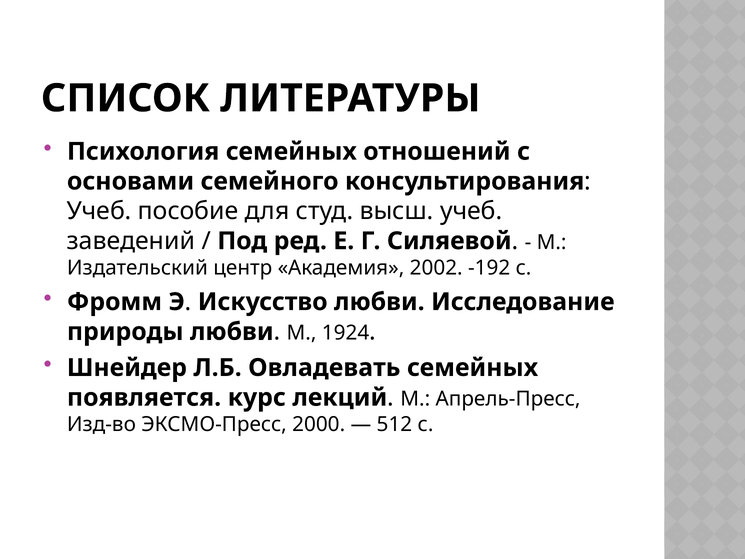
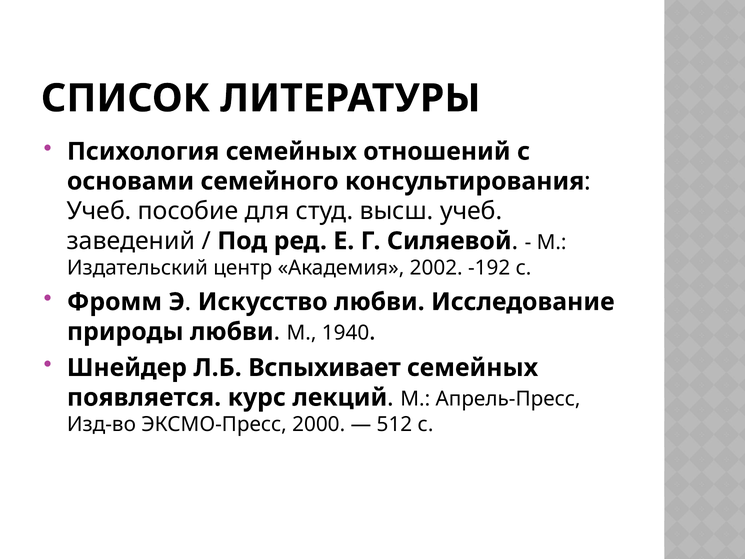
1924: 1924 -> 1940
Овладевать: Овладевать -> Вспыхивает
